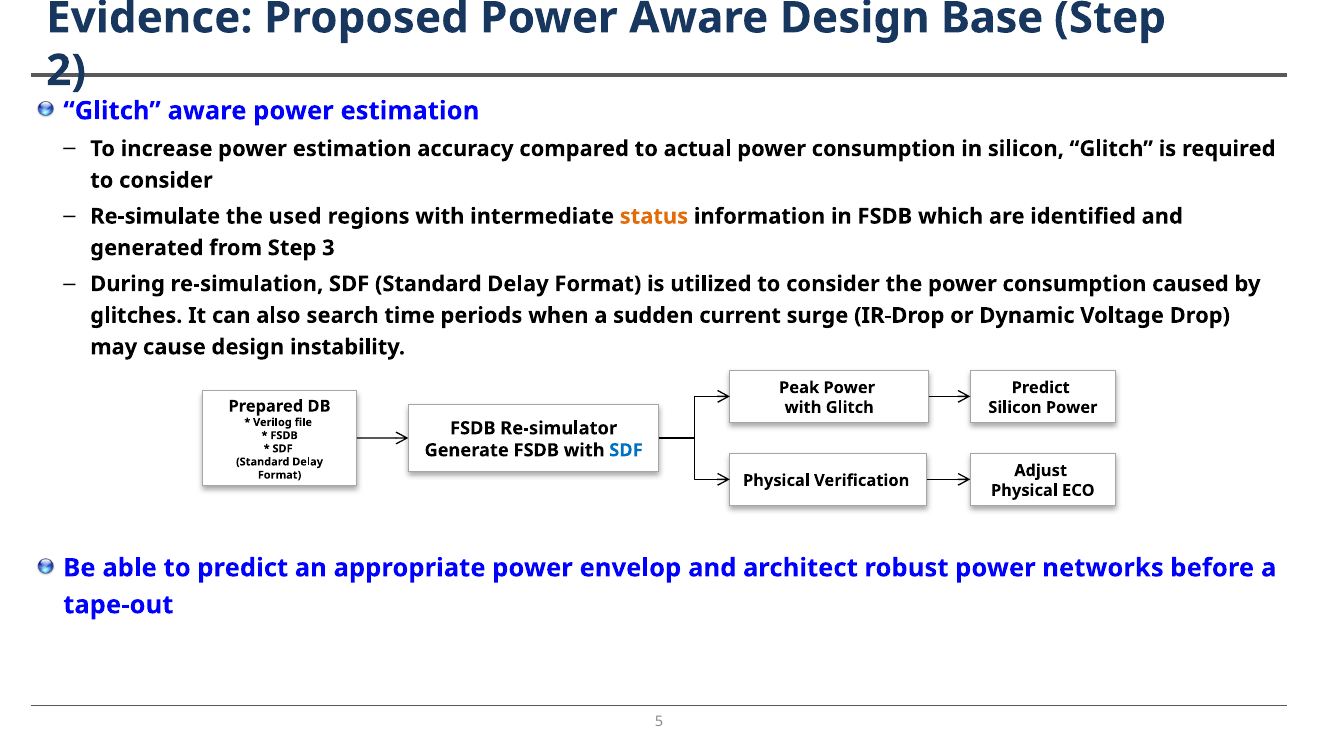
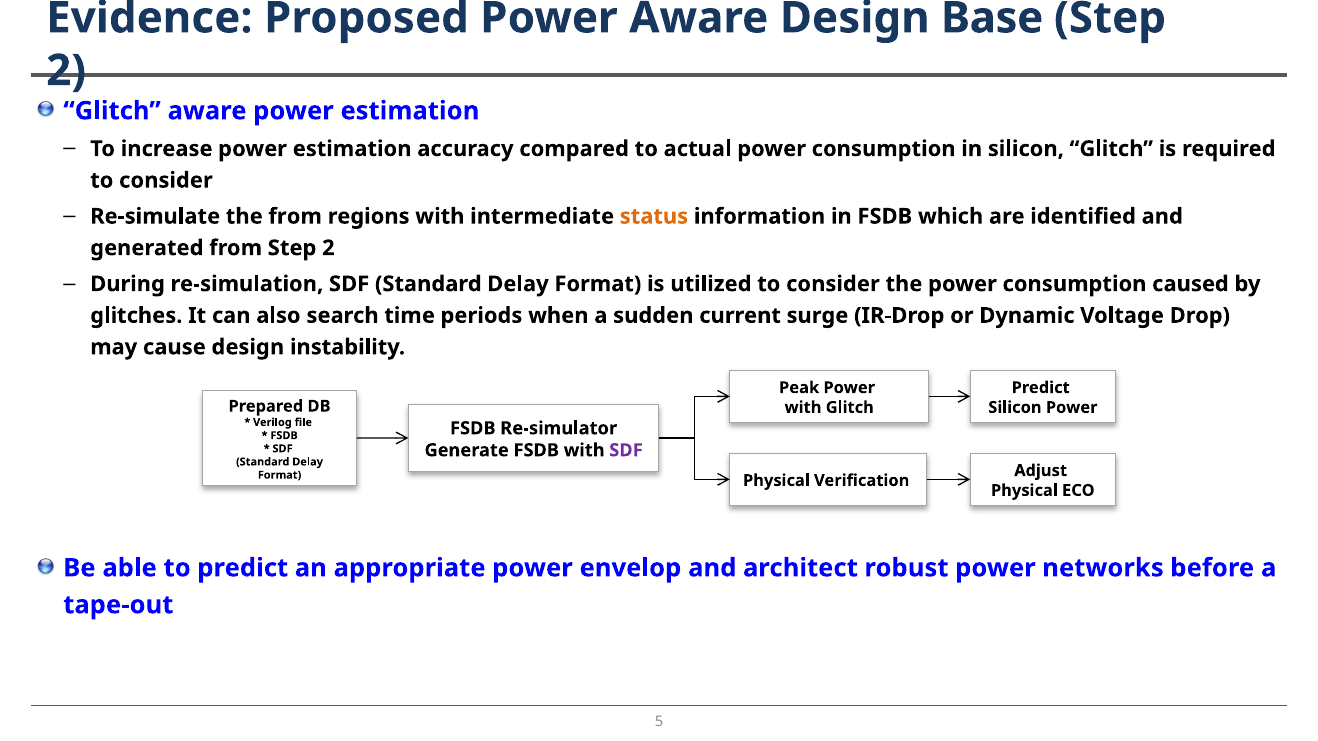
the used: used -> from
from Step 3: 3 -> 2
SDF at (626, 451) colour: blue -> purple
